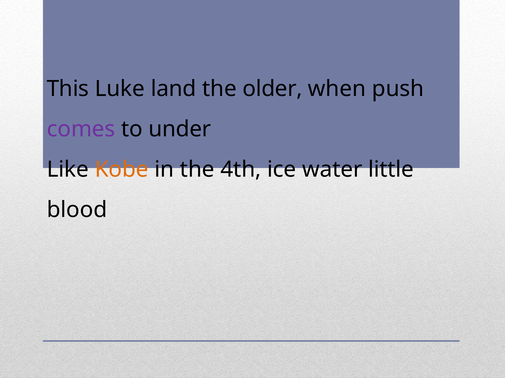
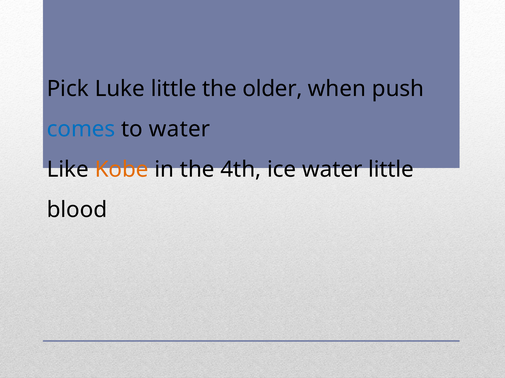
This: This -> Pick
Luke land: land -> little
comes colour: purple -> blue
to under: under -> water
